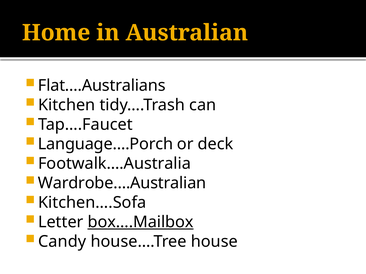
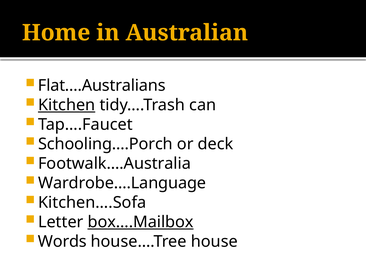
Kitchen underline: none -> present
Language….Porch: Language….Porch -> Schooling….Porch
Wardrobe….Australian: Wardrobe….Australian -> Wardrobe….Language
Candy: Candy -> Words
